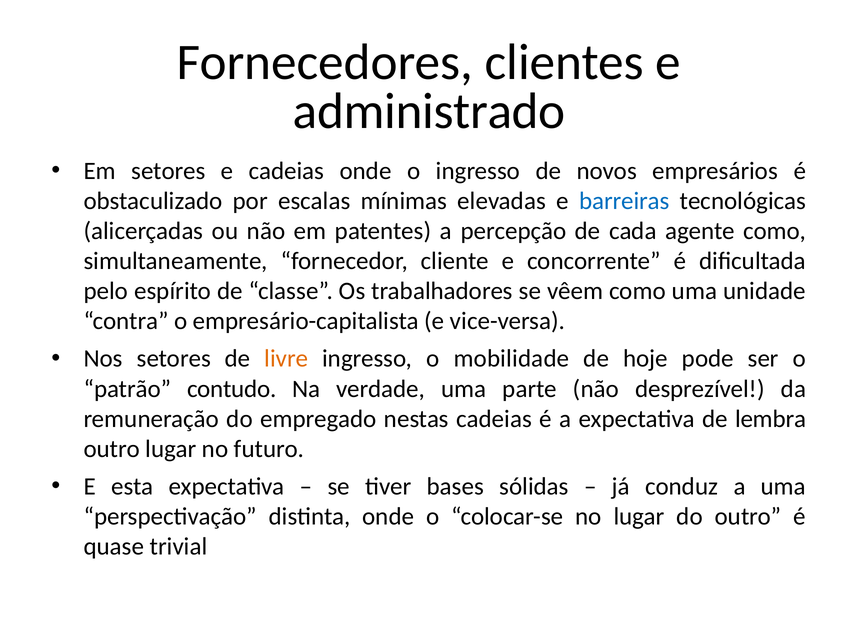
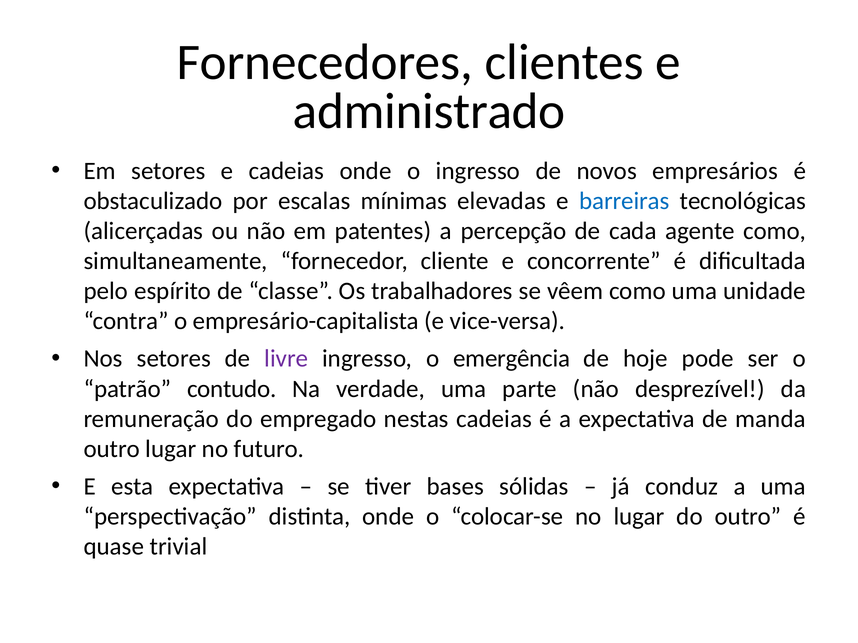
livre colour: orange -> purple
mobilidade: mobilidade -> emergência
lembra: lembra -> manda
